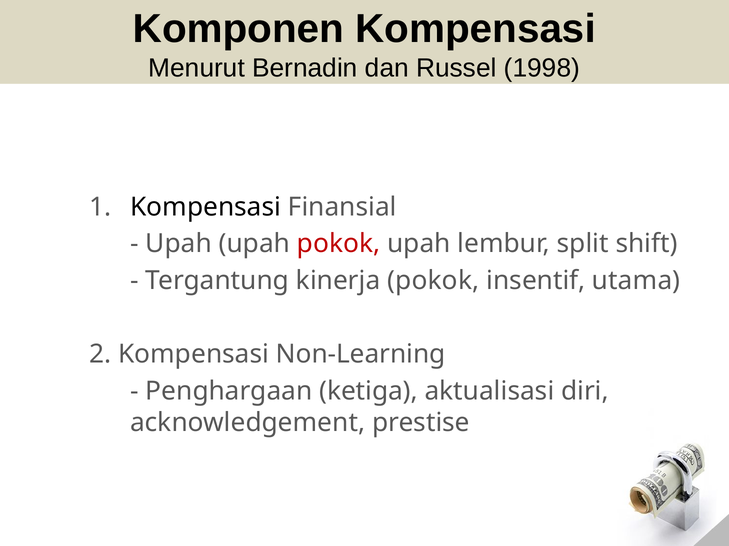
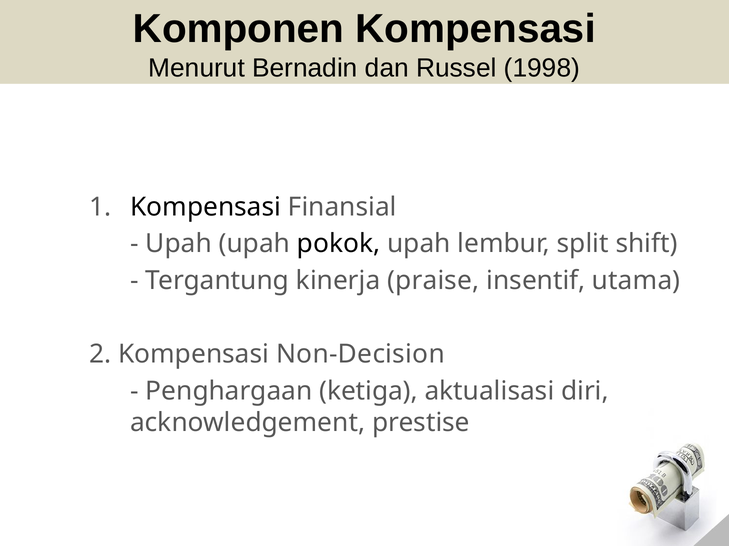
pokok at (339, 244) colour: red -> black
kinerja pokok: pokok -> praise
Non-Learning: Non-Learning -> Non-Decision
